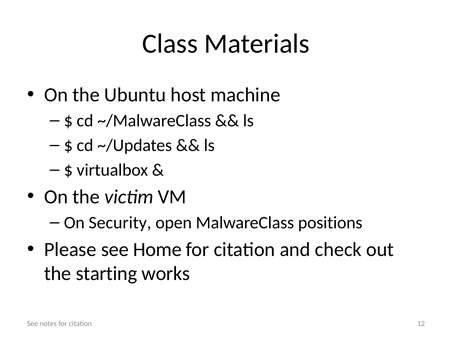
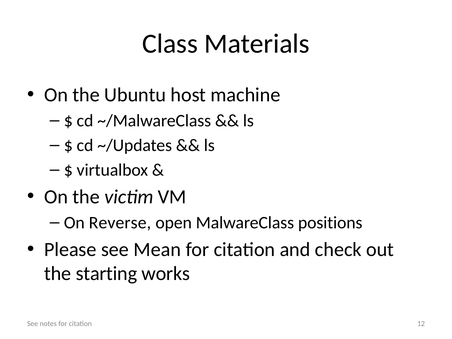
Security: Security -> Reverse
Home: Home -> Mean
